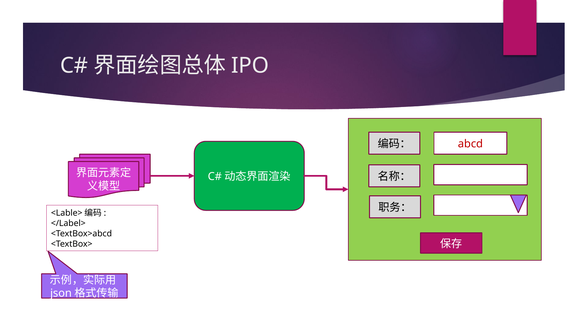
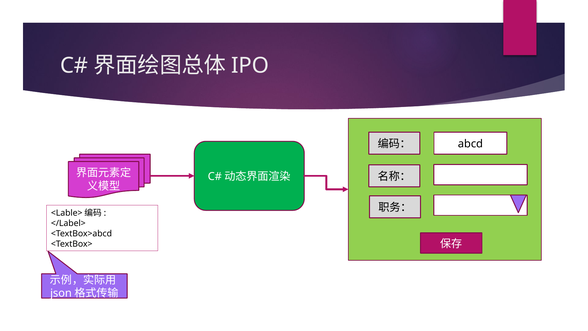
abcd colour: red -> black
